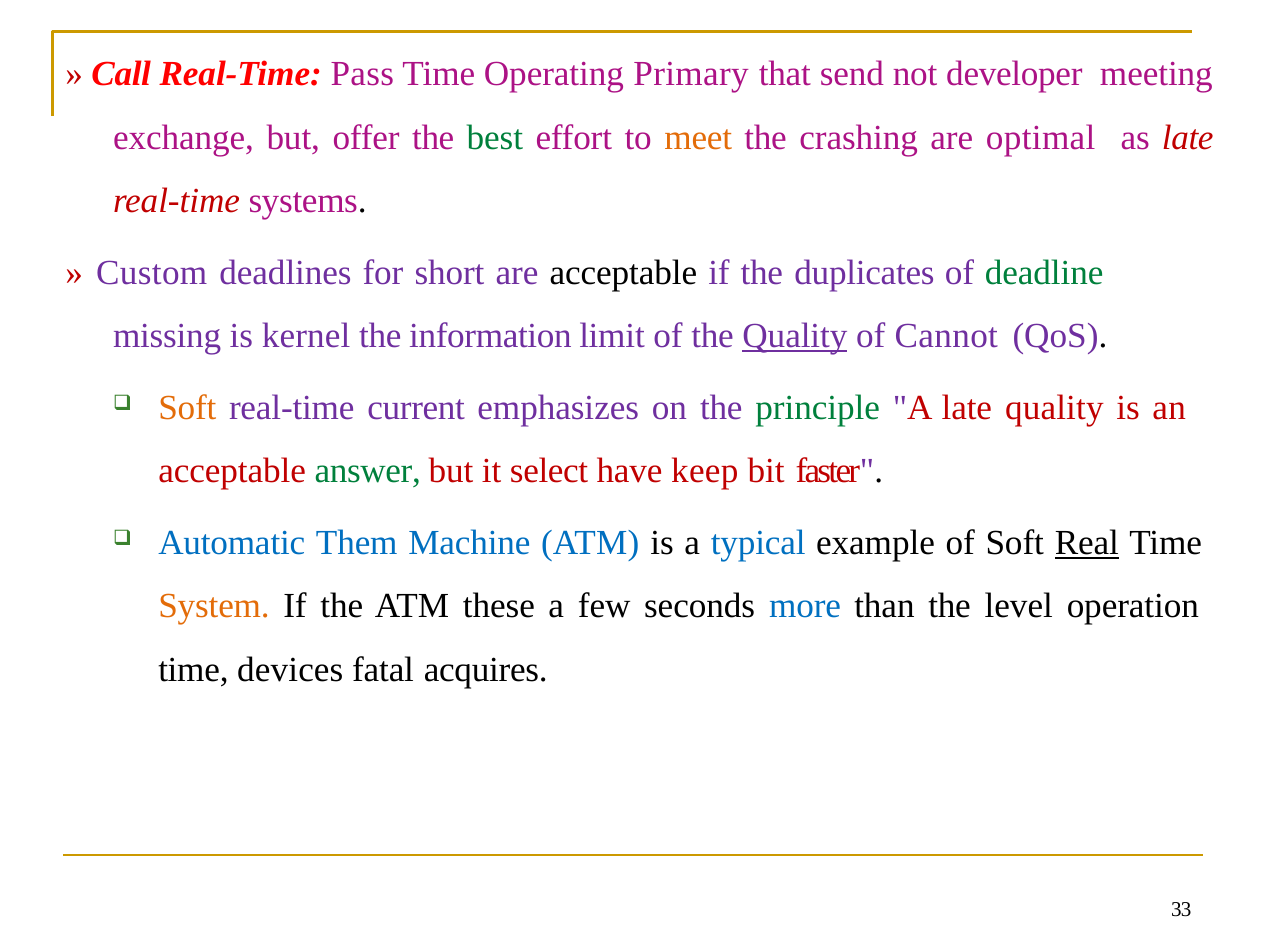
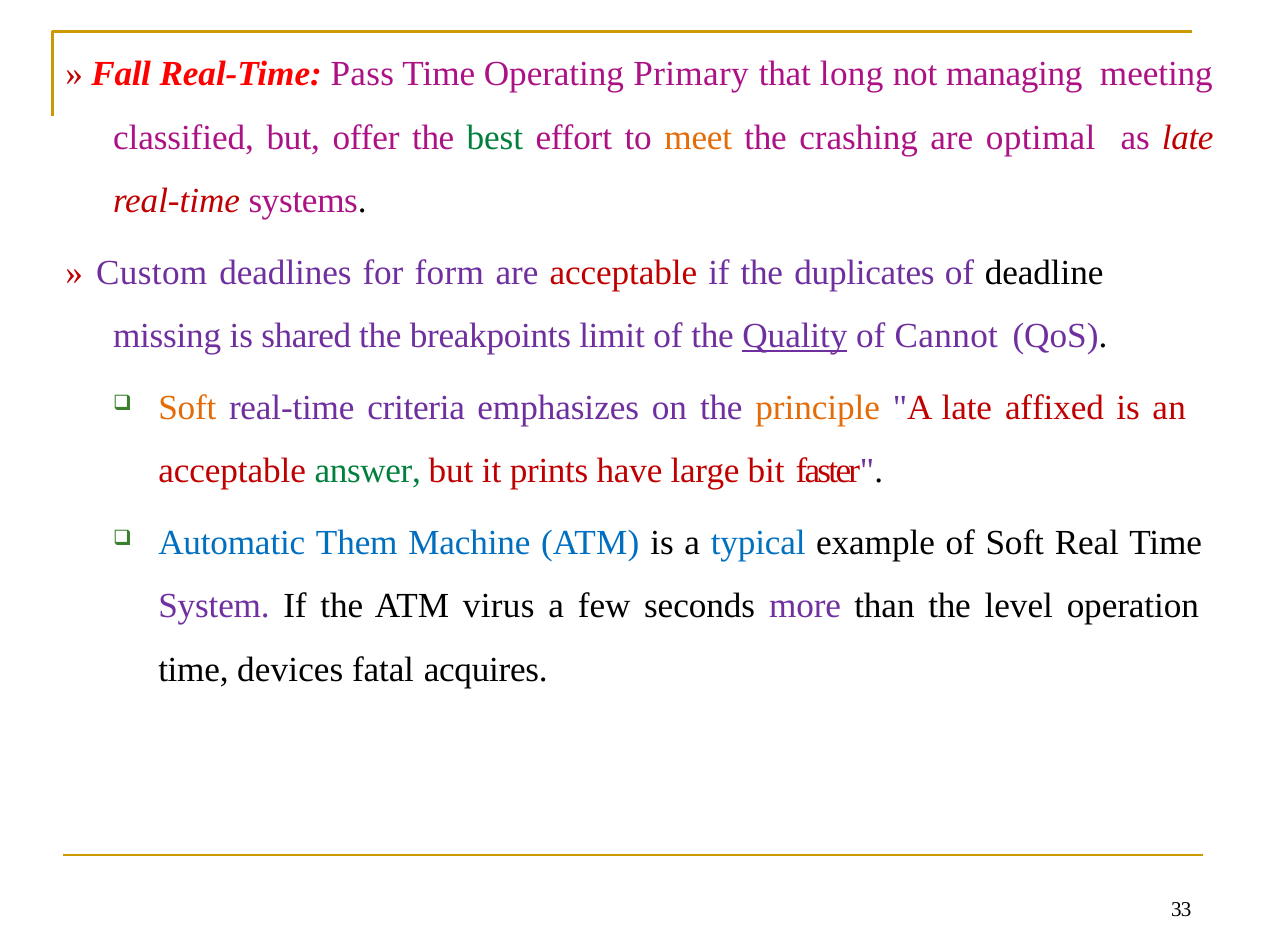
Call: Call -> Fall
send: send -> long
developer: developer -> managing
exchange: exchange -> classified
short: short -> form
acceptable at (623, 272) colour: black -> red
deadline colour: green -> black
kernel: kernel -> shared
information: information -> breakpoints
current: current -> criteria
principle colour: green -> orange
late quality: quality -> affixed
select: select -> prints
keep: keep -> large
Real underline: present -> none
System colour: orange -> purple
these: these -> virus
more colour: blue -> purple
